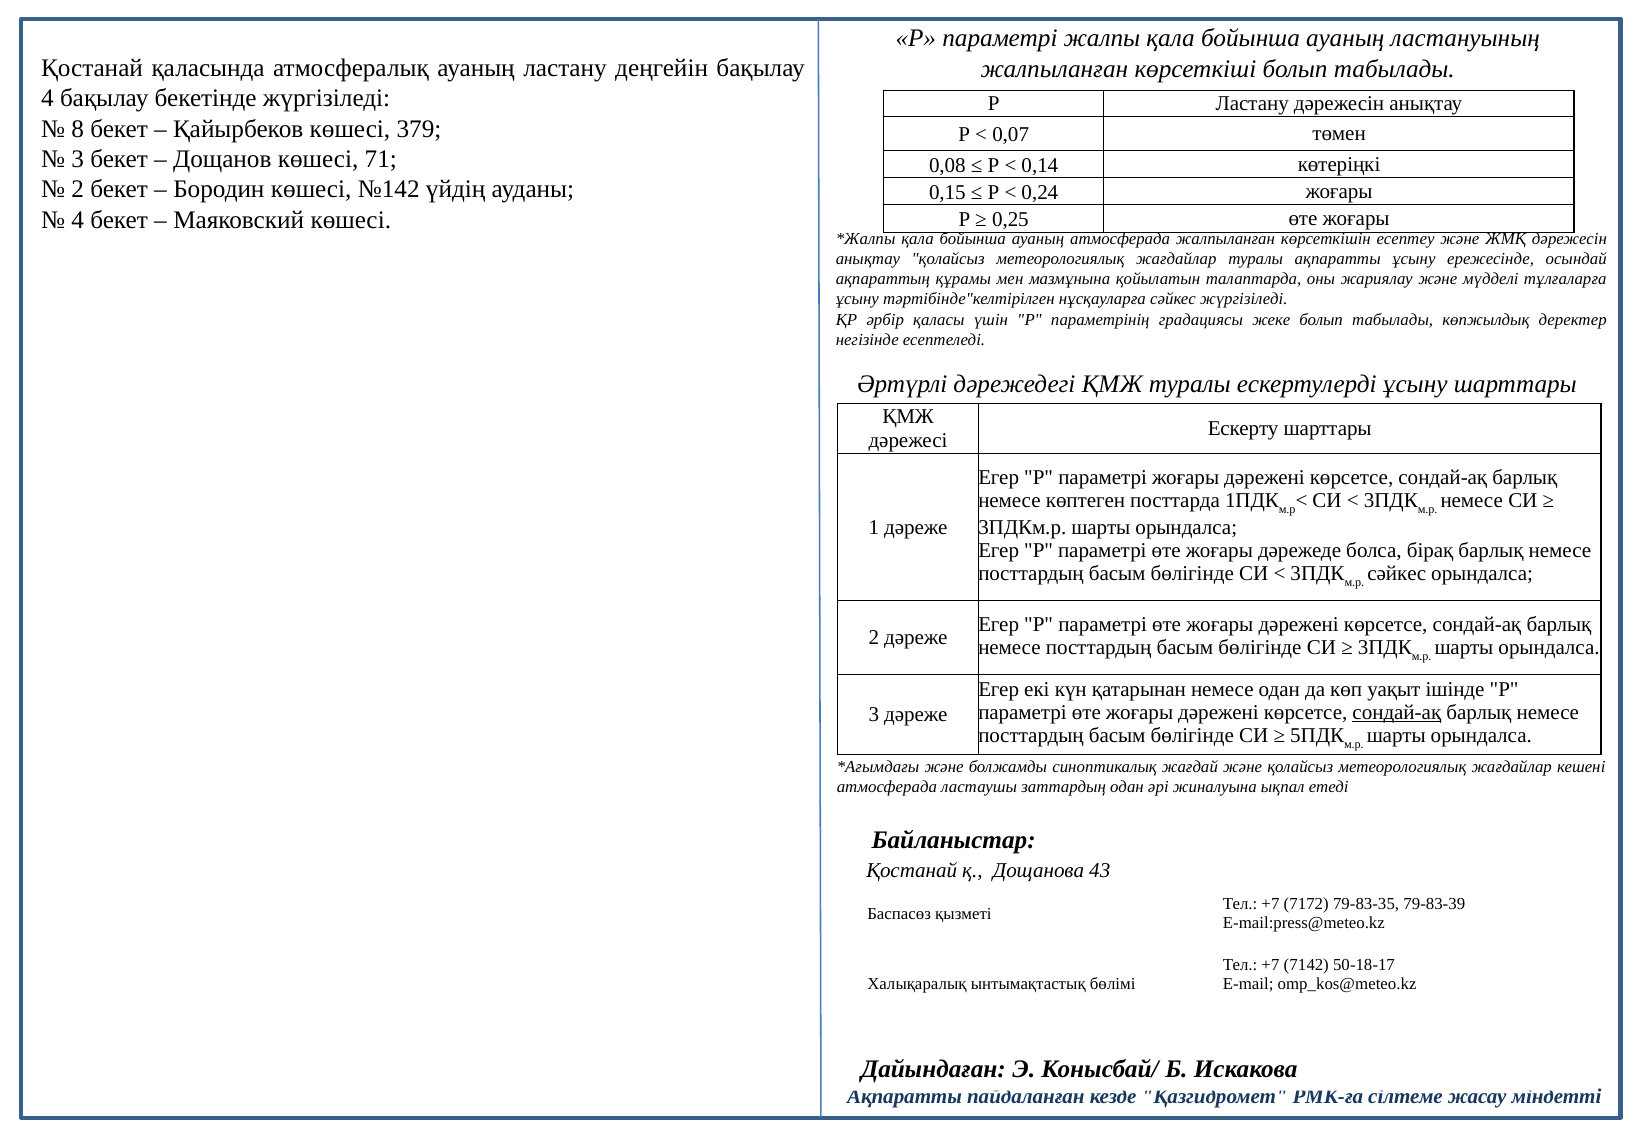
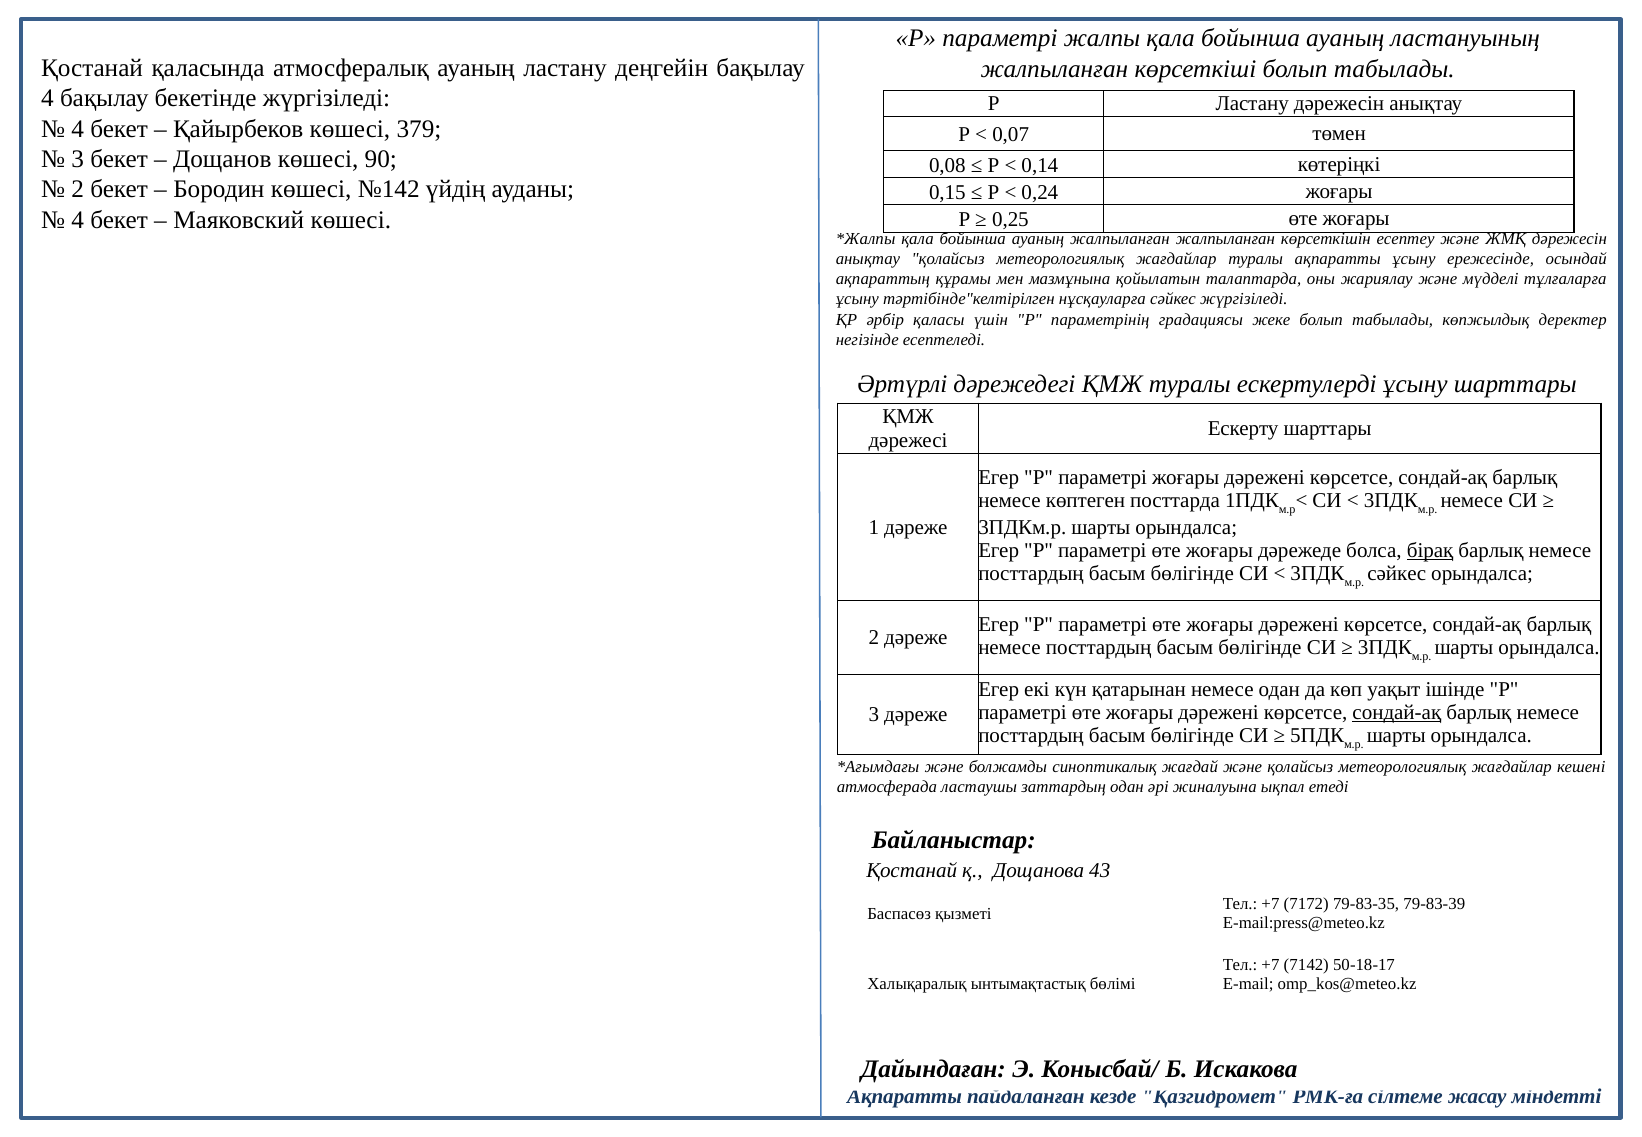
8 at (78, 129): 8 -> 4
71: 71 -> 90
ауаның атмосферада: атмосферада -> жалпыланған
бірақ underline: none -> present
